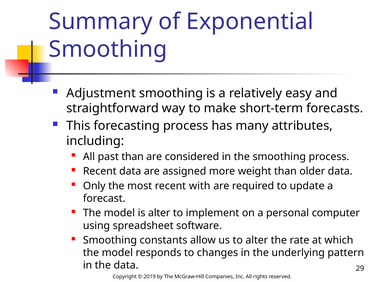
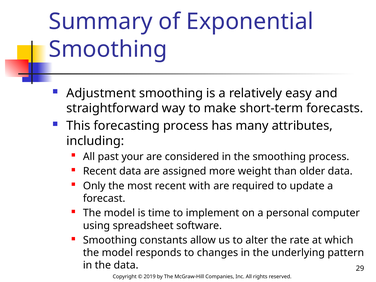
past than: than -> your
is alter: alter -> time
